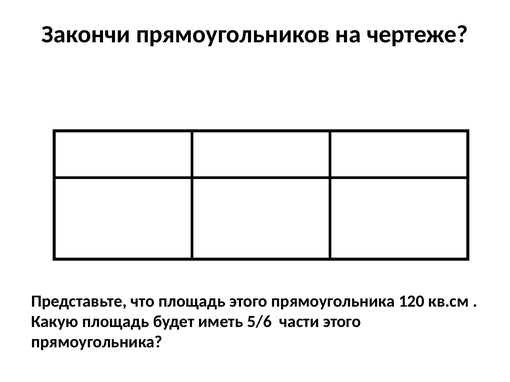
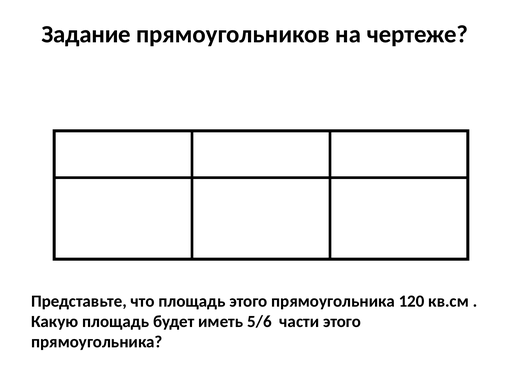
Закончи: Закончи -> Задание
